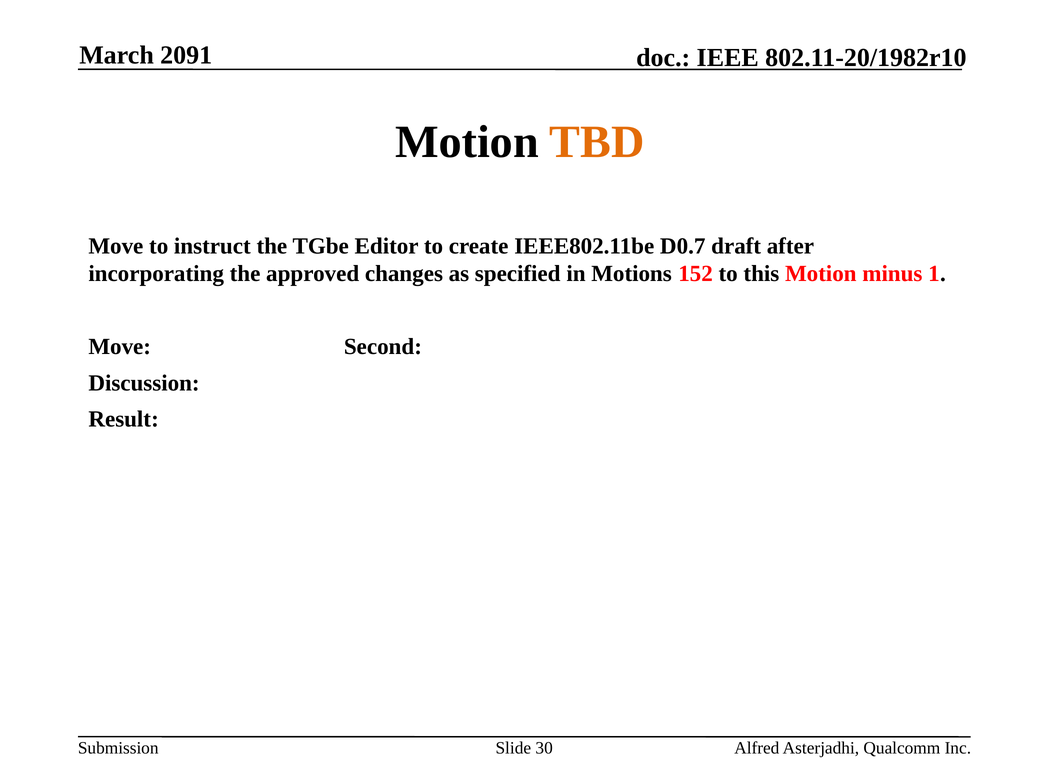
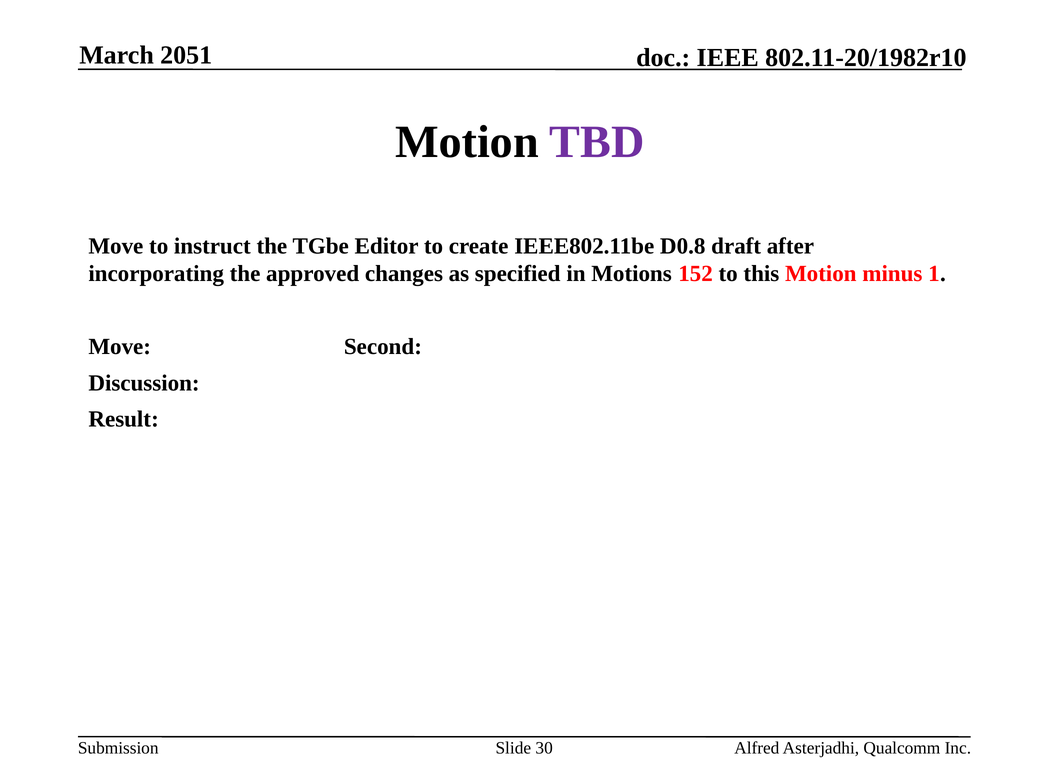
2091: 2091 -> 2051
TBD colour: orange -> purple
D0.7: D0.7 -> D0.8
